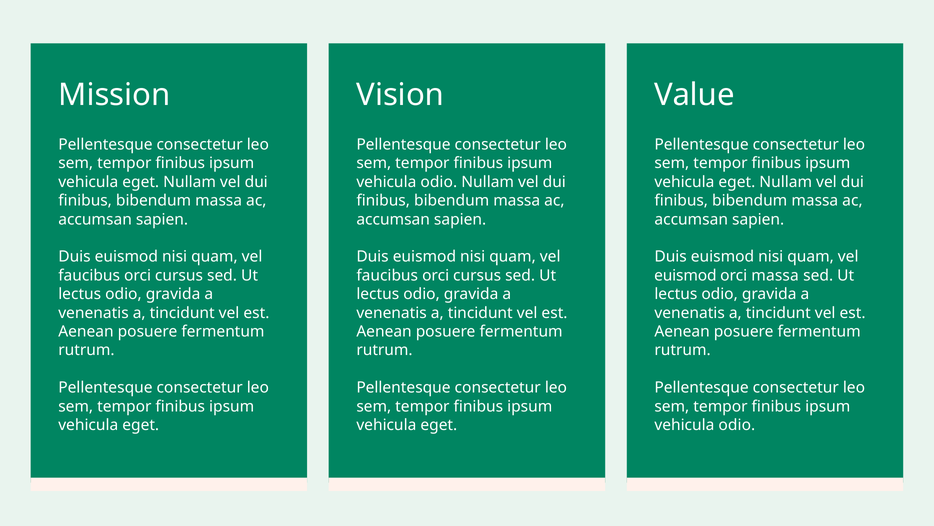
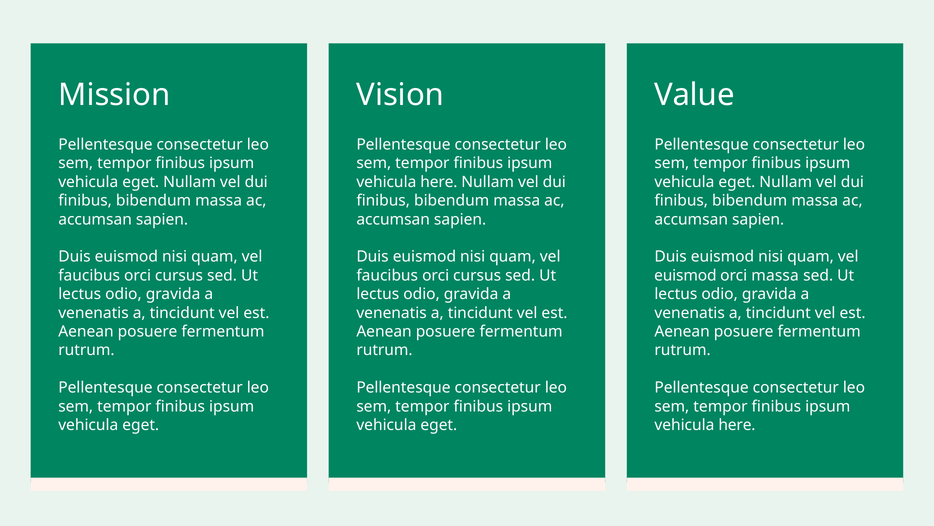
odio at (439, 182): odio -> here
odio at (737, 425): odio -> here
